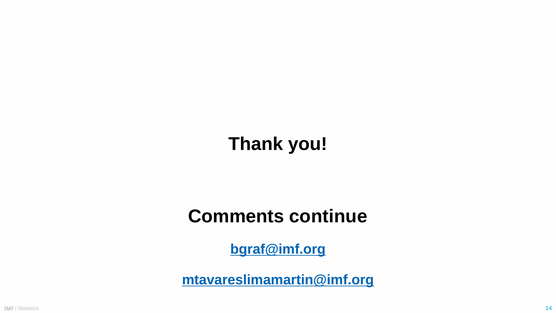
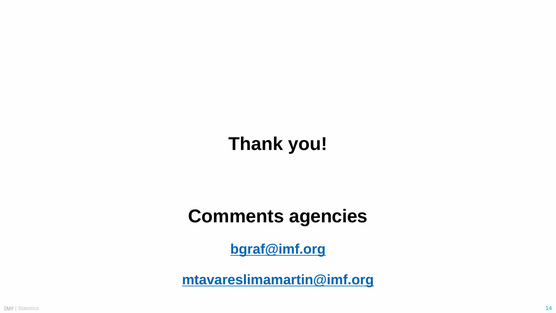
continue: continue -> agencies
